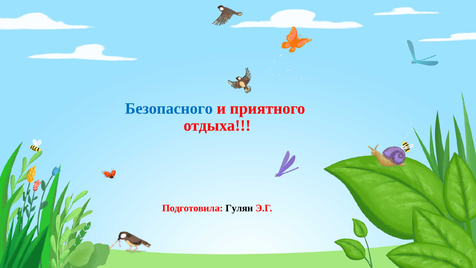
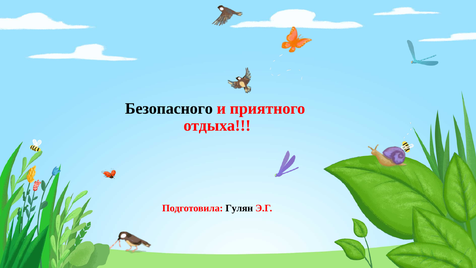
Безопасного colour: blue -> black
